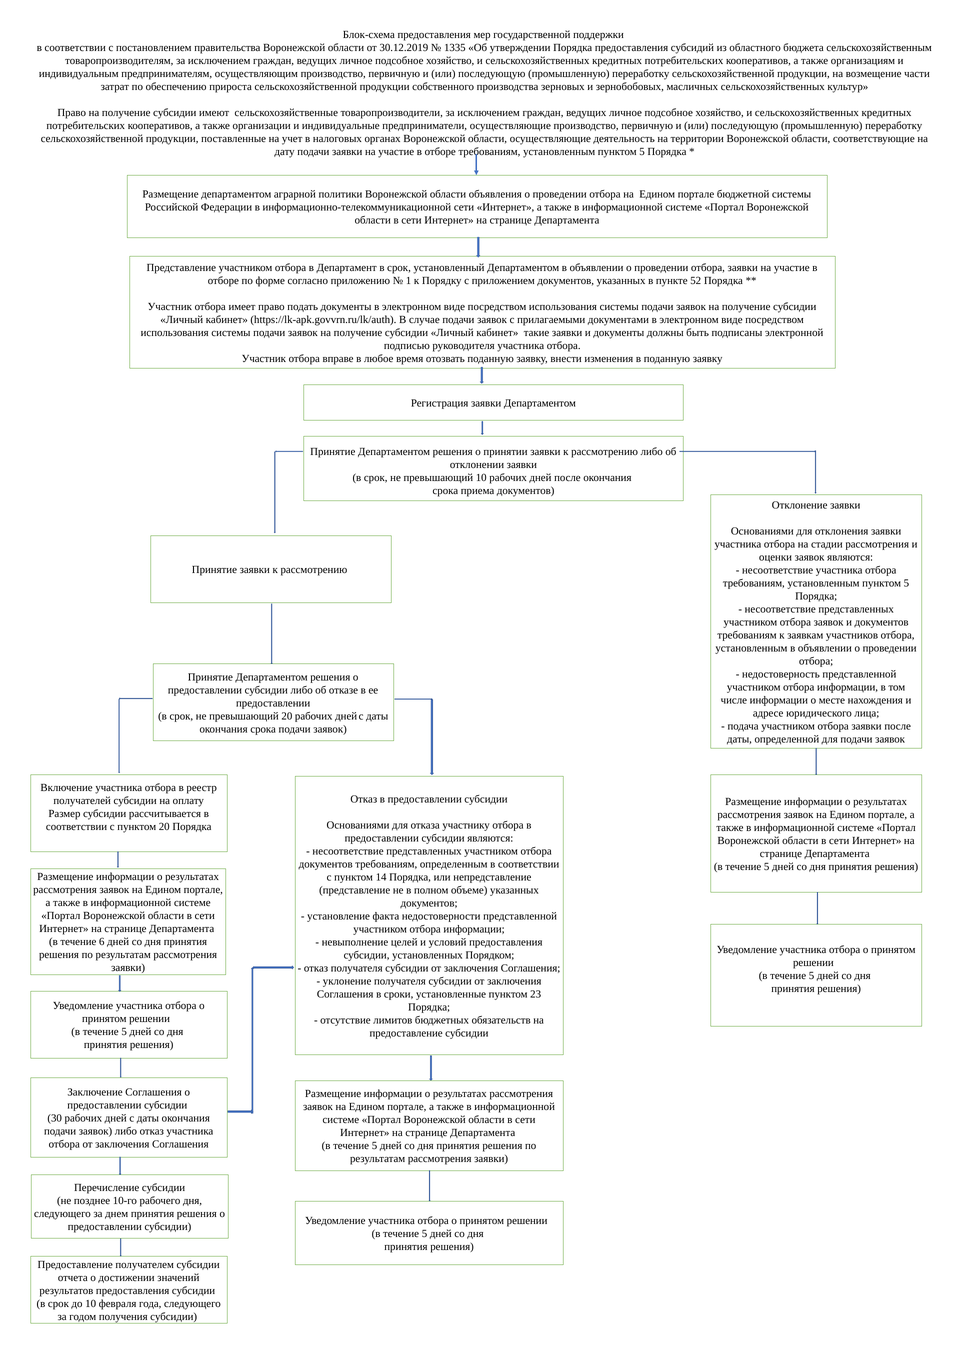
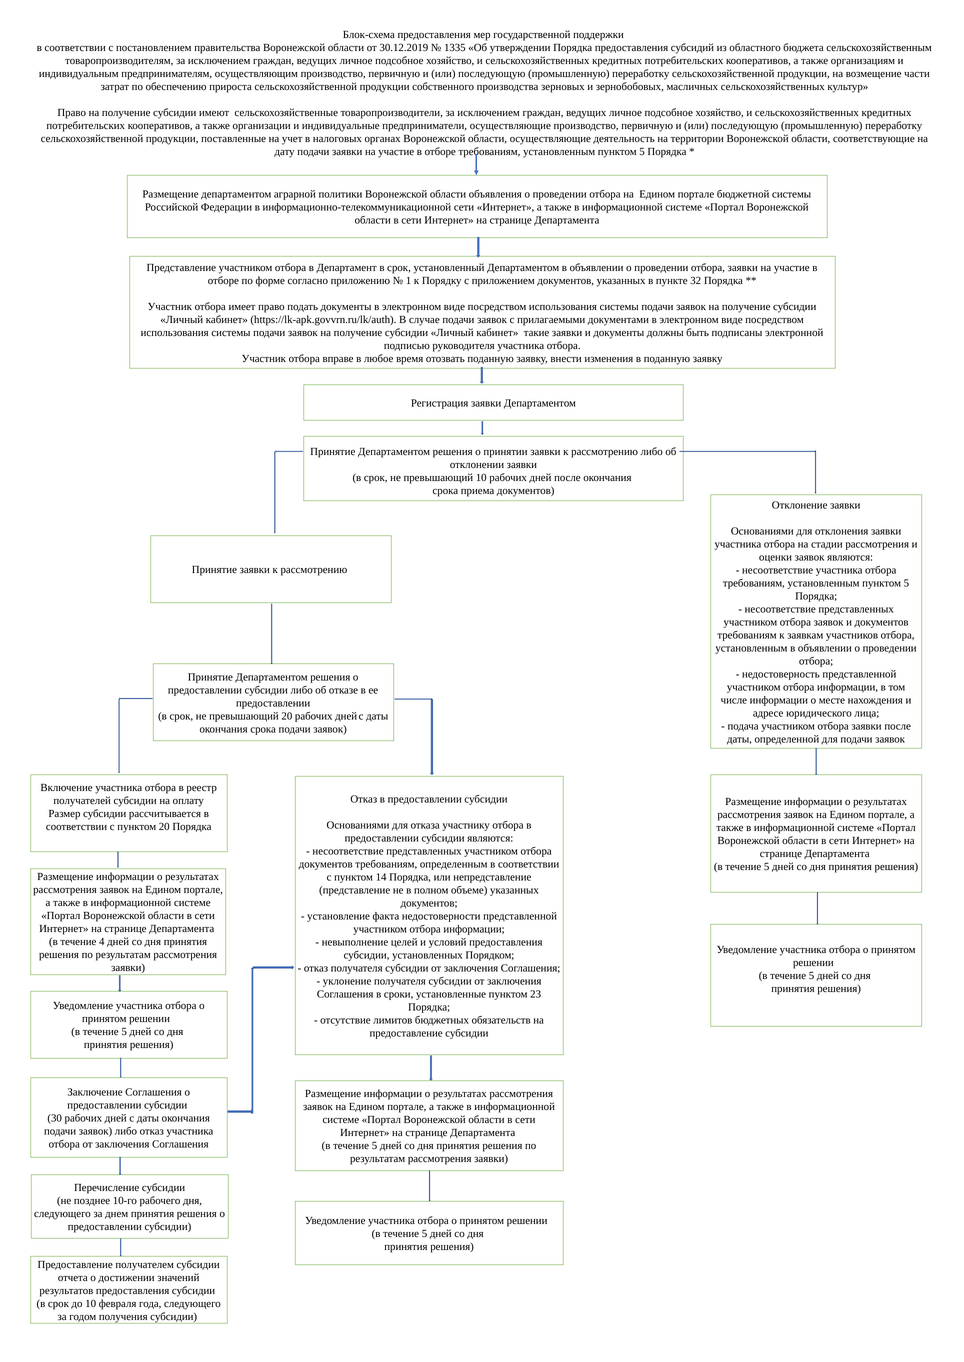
52: 52 -> 32
6: 6 -> 4
